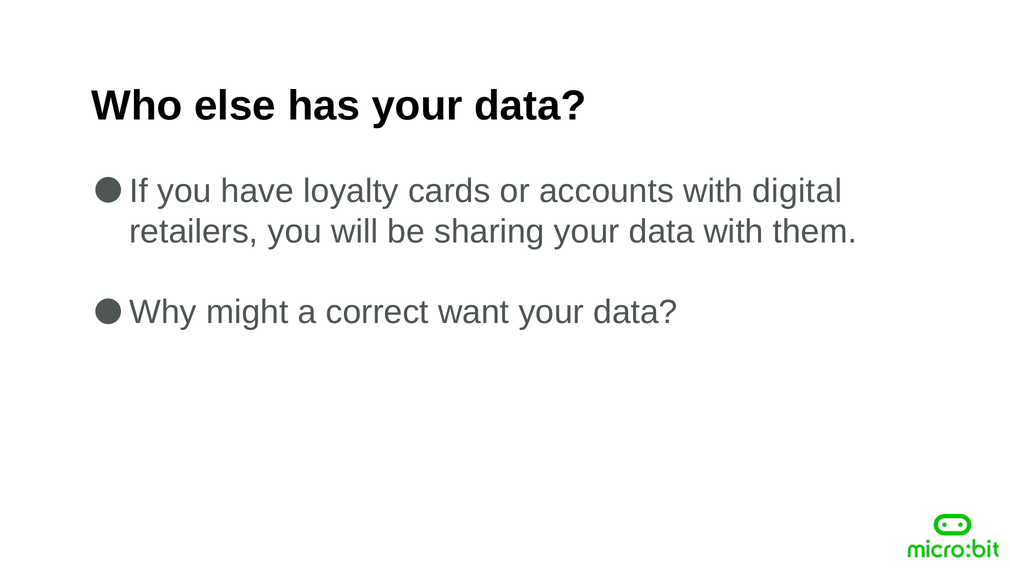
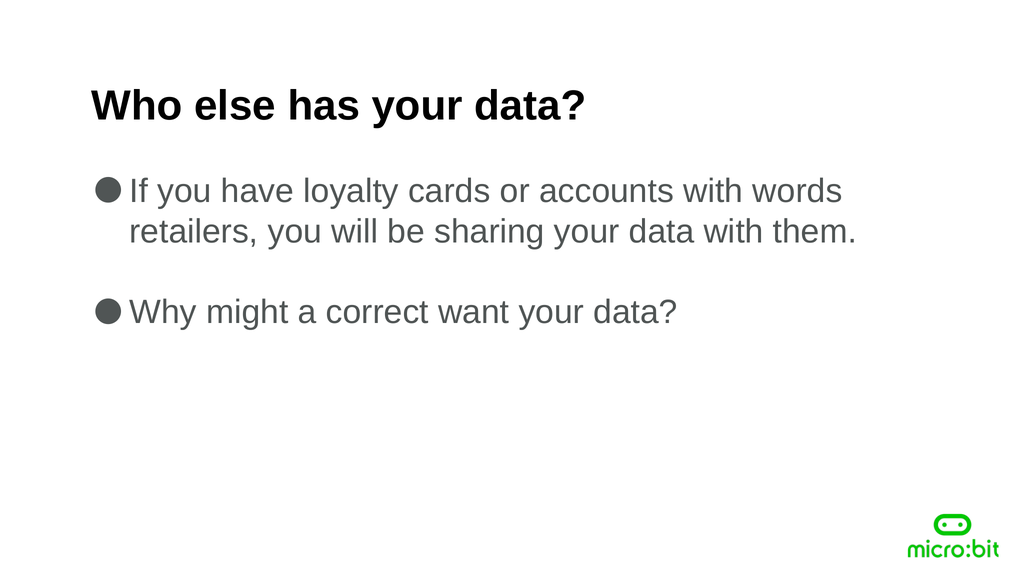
digital: digital -> words
